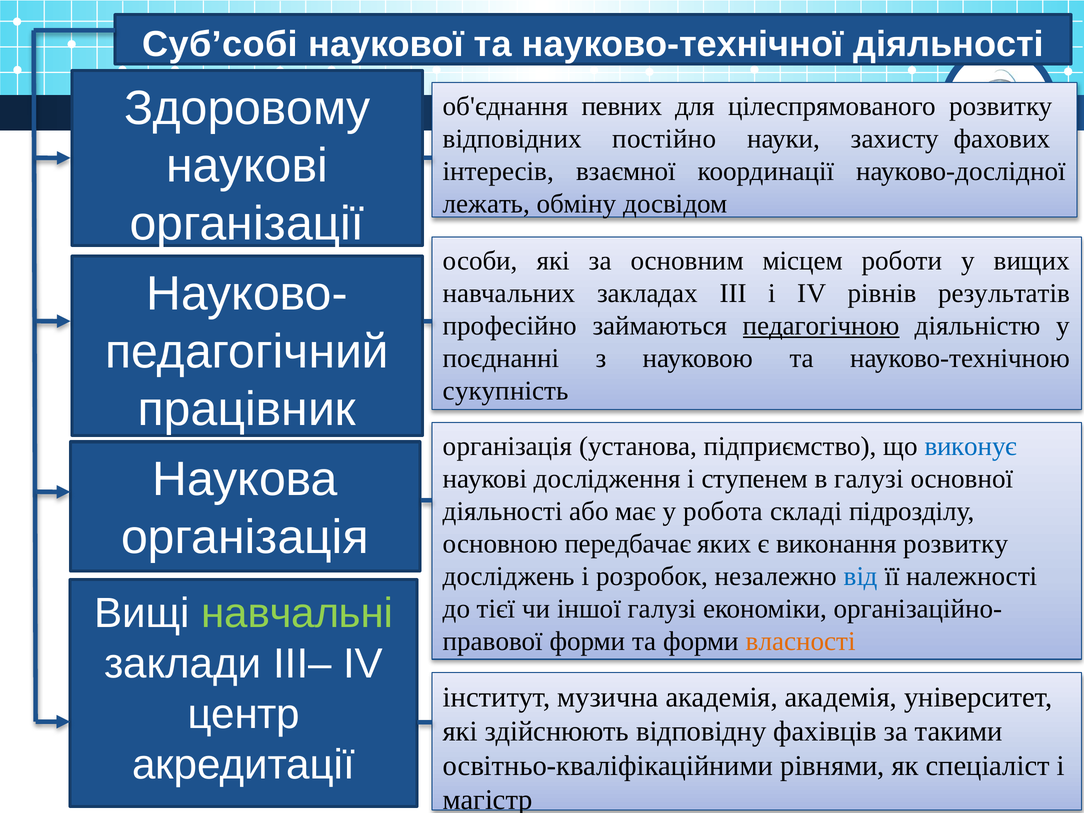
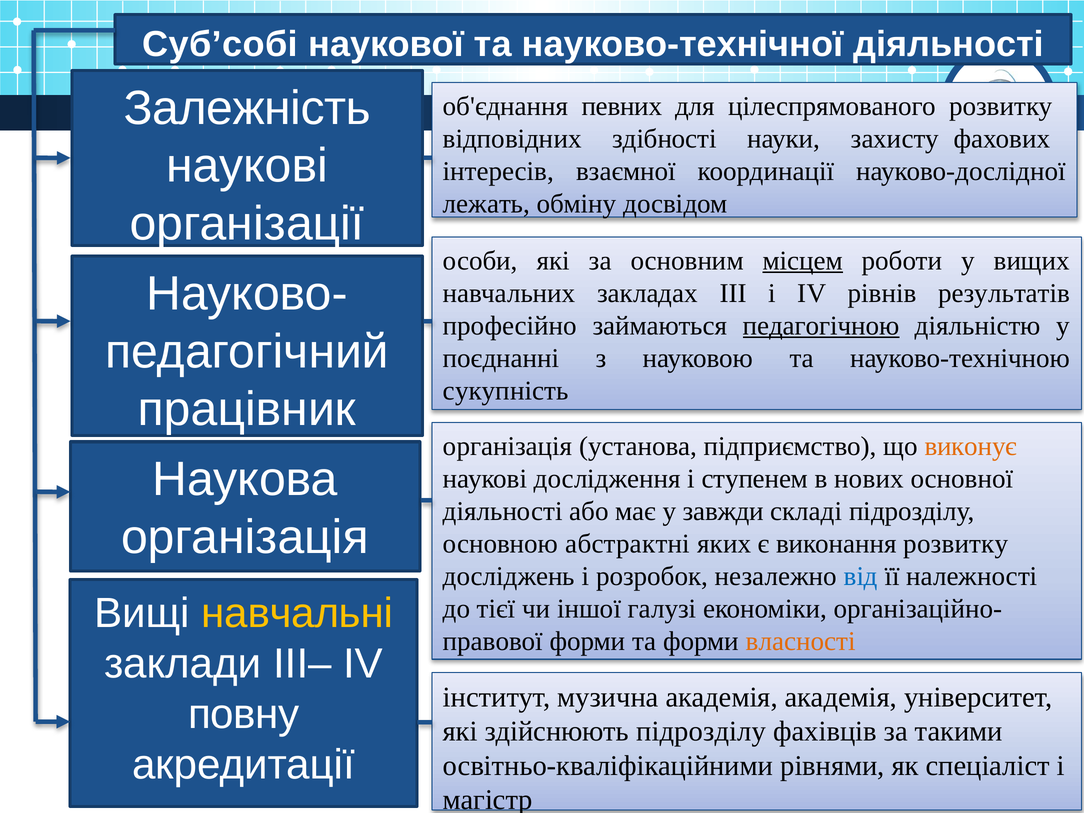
Здоровому: Здоровому -> Залежність
постійно: постійно -> здібності
місцем underline: none -> present
виконує colour: blue -> orange
в галузі: галузі -> нових
робота: робота -> завжди
передбачає: передбачає -> абстрактні
навчальні colour: light green -> yellow
центр: центр -> повну
здійснюють відповідну: відповідну -> підрозділу
